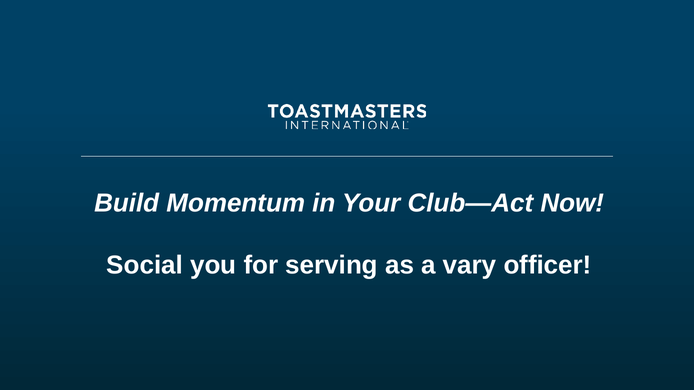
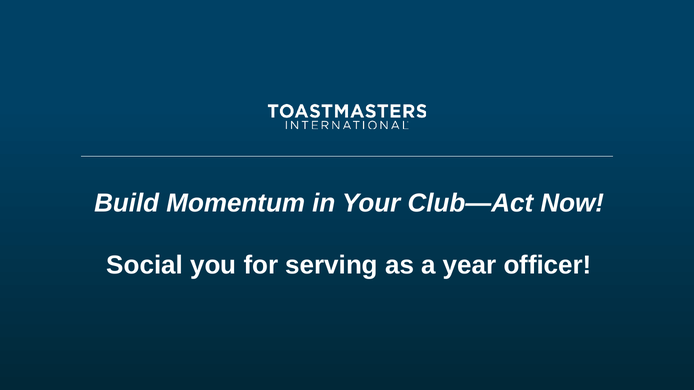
vary: vary -> year
